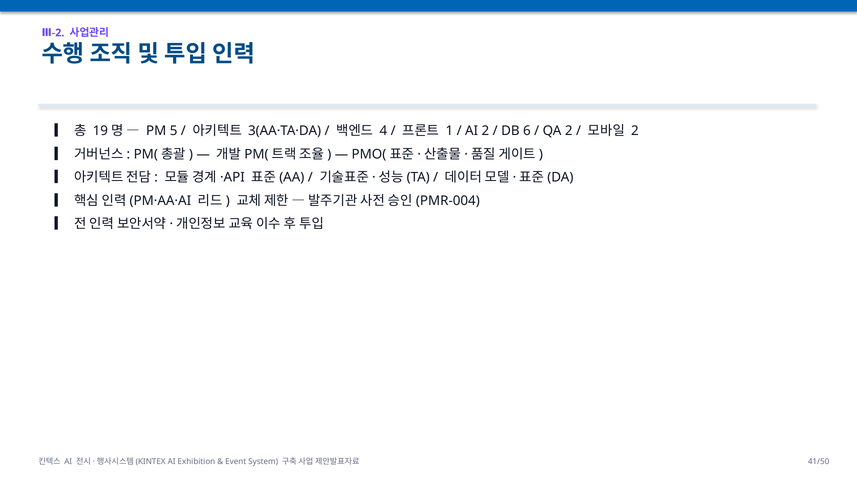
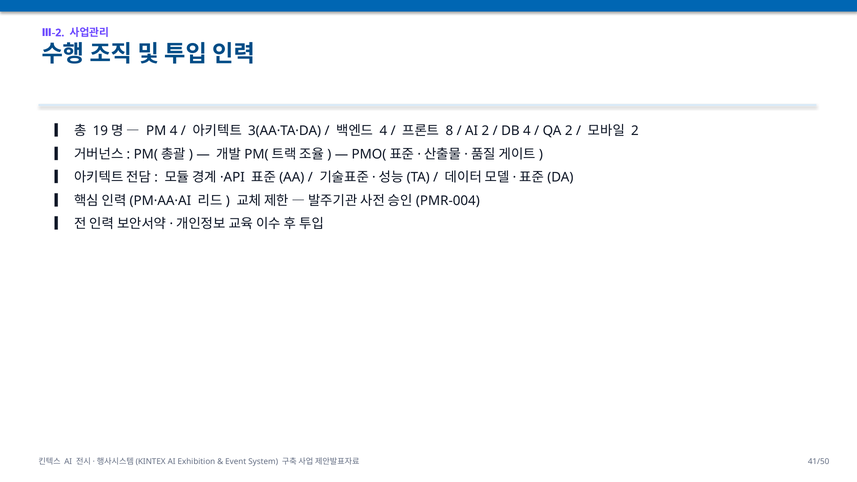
PM 5: 5 -> 4
1: 1 -> 8
DB 6: 6 -> 4
